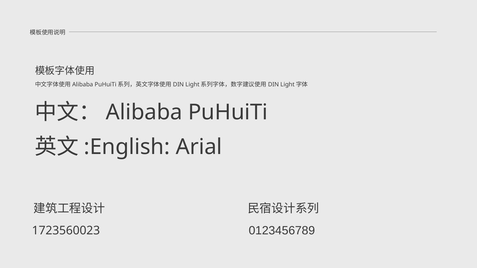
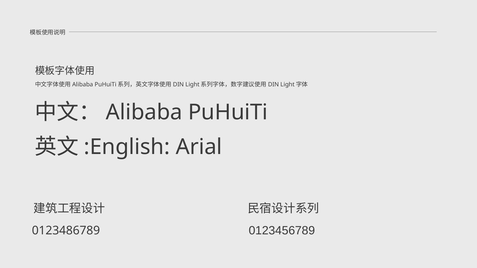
1723560023: 1723560023 -> 0123486789
